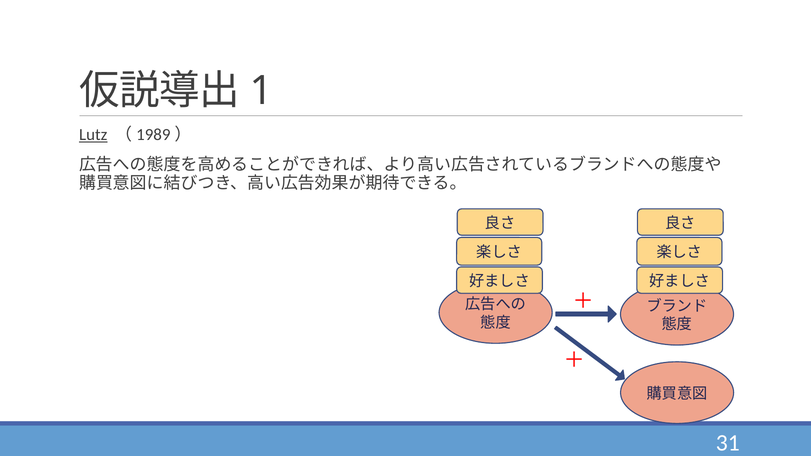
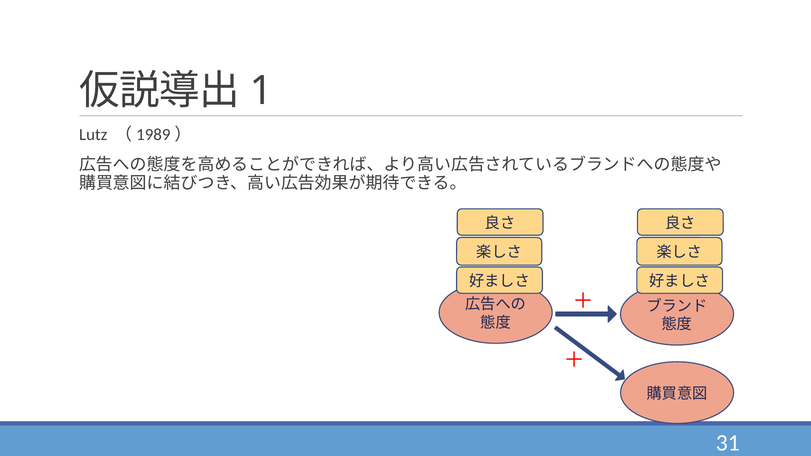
Lutz underline: present -> none
